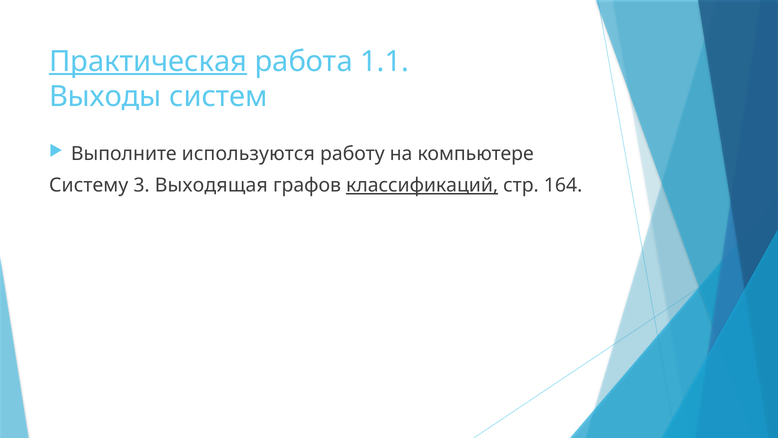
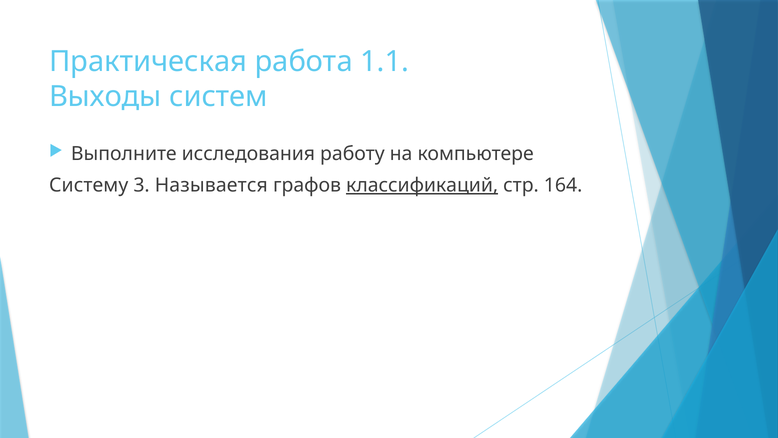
Практическая underline: present -> none
используются: используются -> исследования
Выходящая: Выходящая -> Называется
